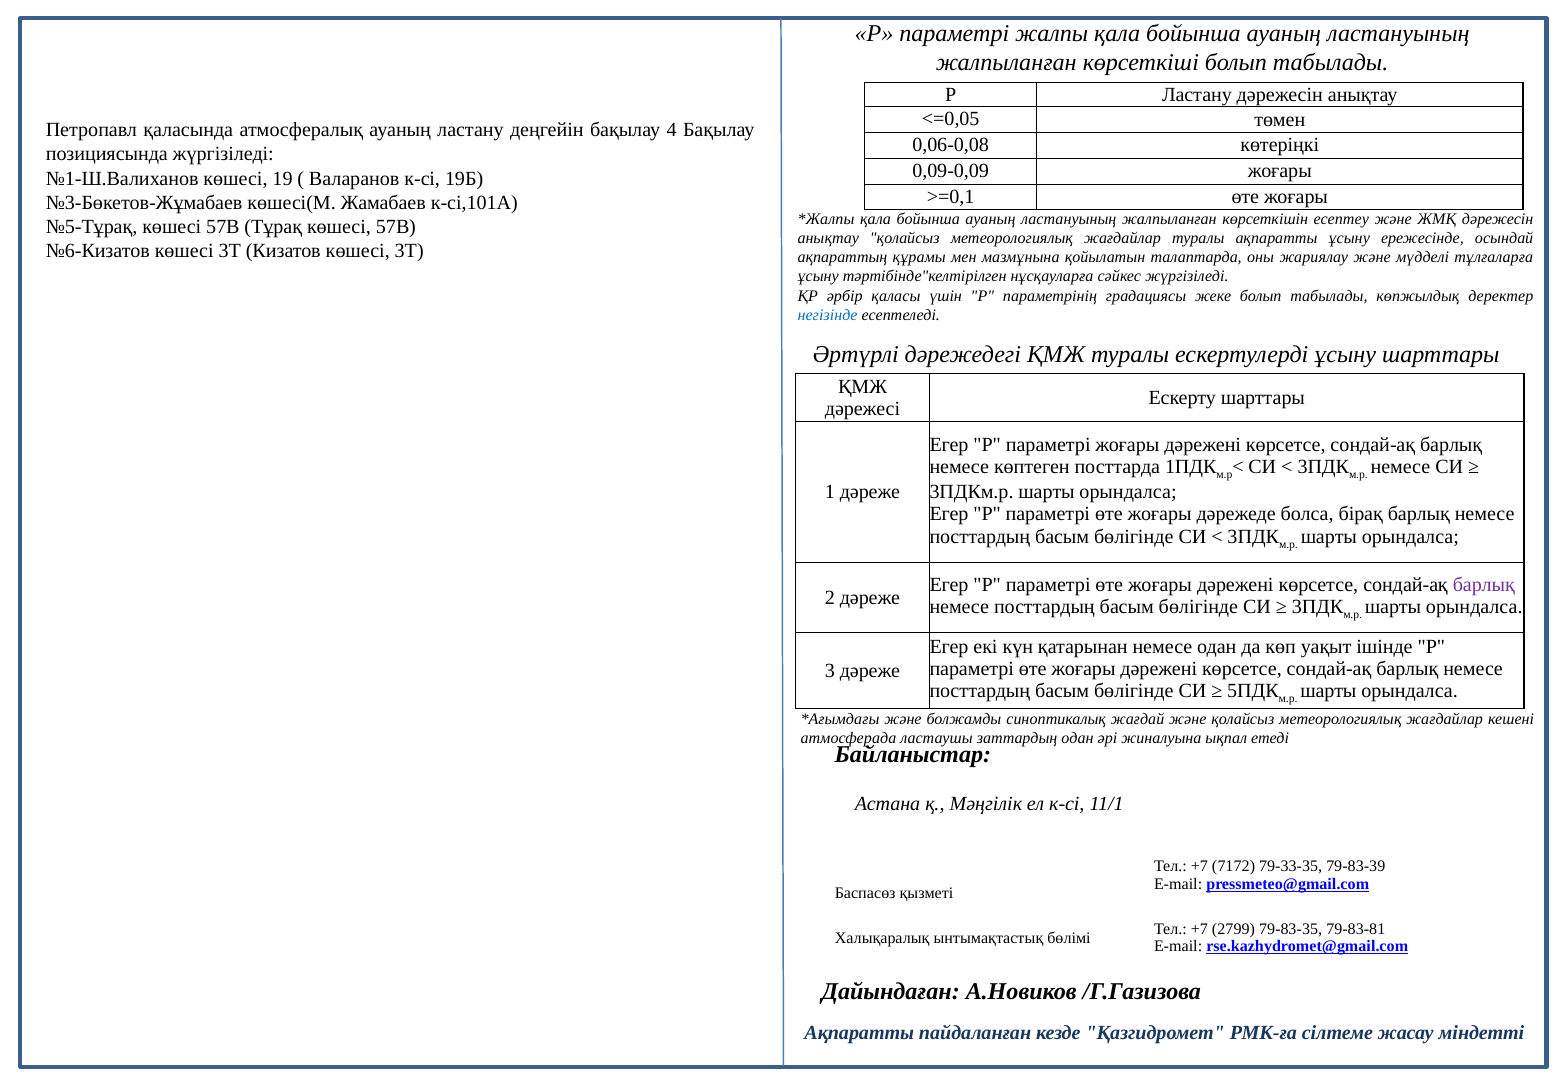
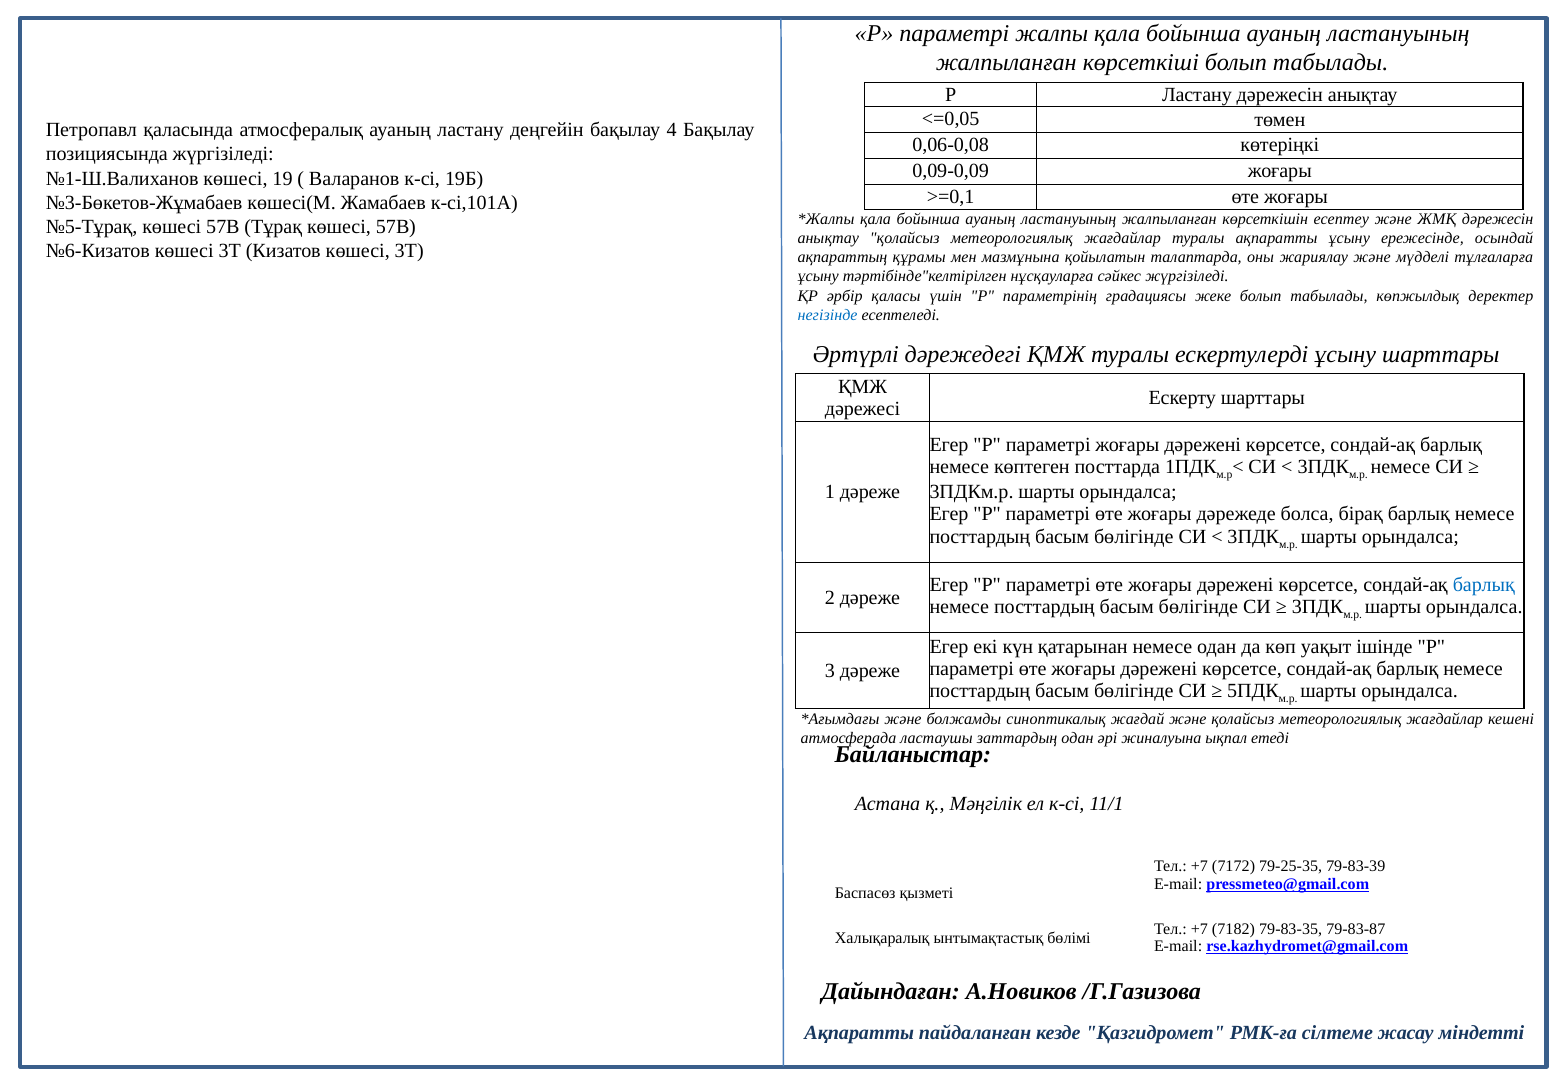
барлық at (1484, 585) colour: purple -> blue
79-33-35: 79-33-35 -> 79-25-35
2799: 2799 -> 7182
79-83-81: 79-83-81 -> 79-83-87
